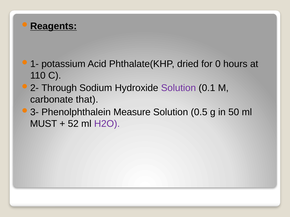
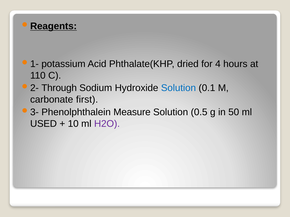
0: 0 -> 4
Solution at (178, 88) colour: purple -> blue
that: that -> first
MUST: MUST -> USED
52: 52 -> 10
